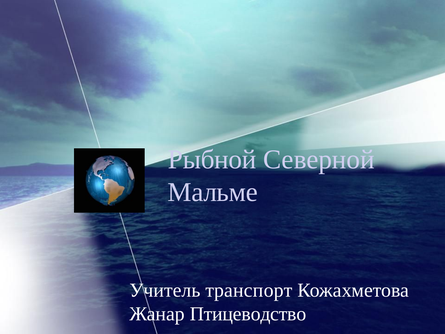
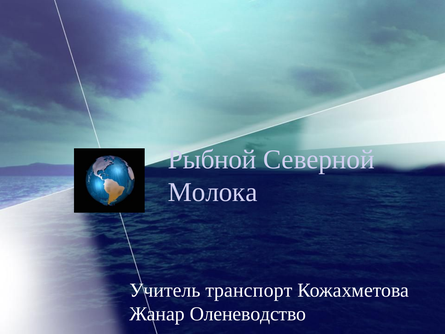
Мальме: Мальме -> Молока
Птицеводство: Птицеводство -> Оленеводство
